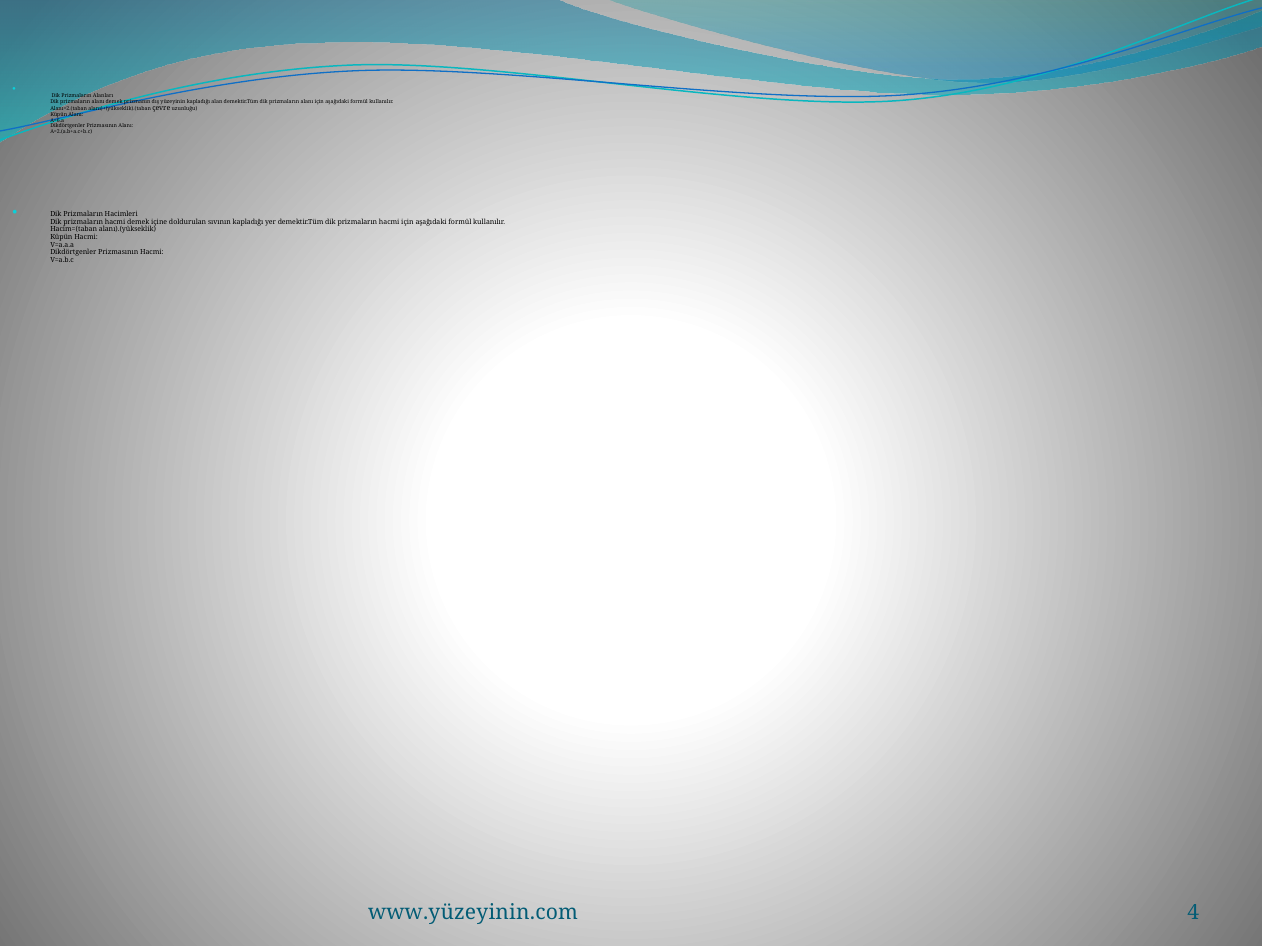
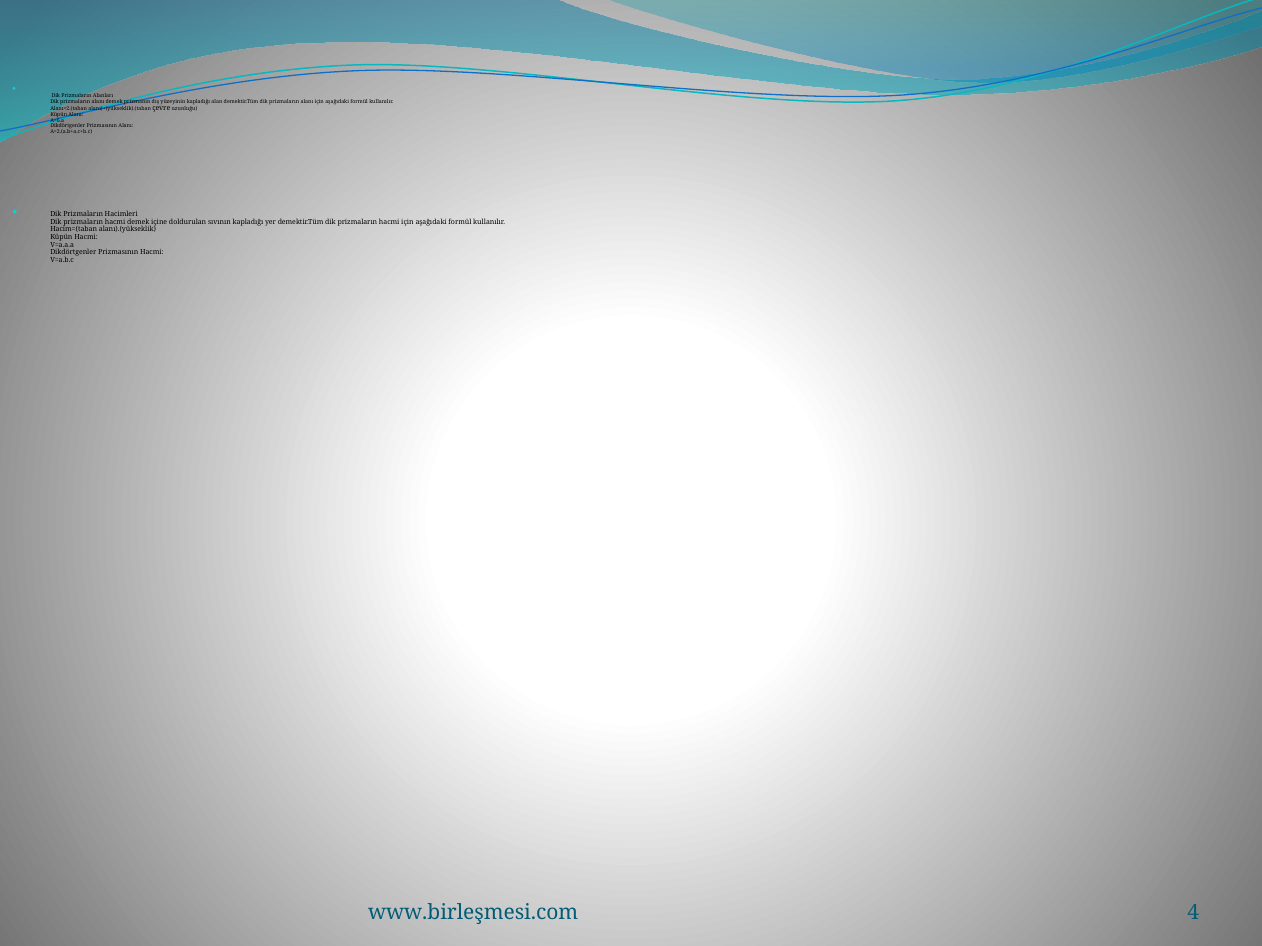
www.yüzeyinin.com: www.yüzeyinin.com -> www.birleşmesi.com
